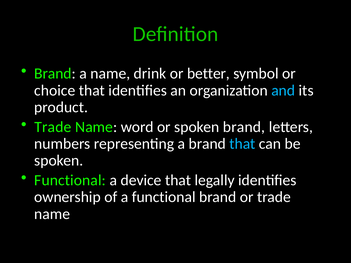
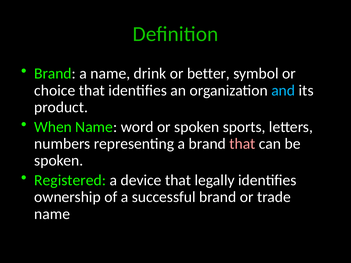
Trade at (53, 127): Trade -> When
spoken brand: brand -> sports
that at (242, 144) colour: light blue -> pink
Functional at (70, 180): Functional -> Registered
a functional: functional -> successful
